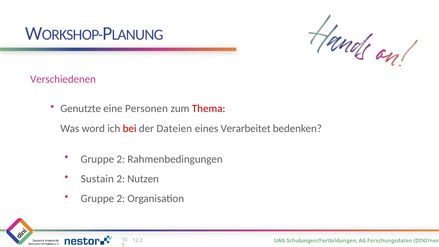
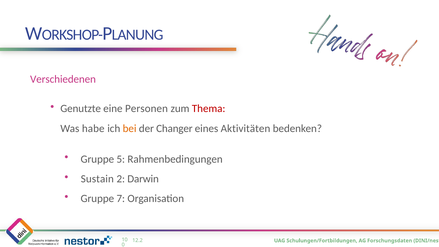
word: word -> habe
bei colour: red -> orange
Dateien: Dateien -> Changer
Verarbeitet: Verarbeitet -> Aktivitäten
2 at (121, 159): 2 -> 5
Nutzen: Nutzen -> Darwin
2 at (121, 199): 2 -> 7
